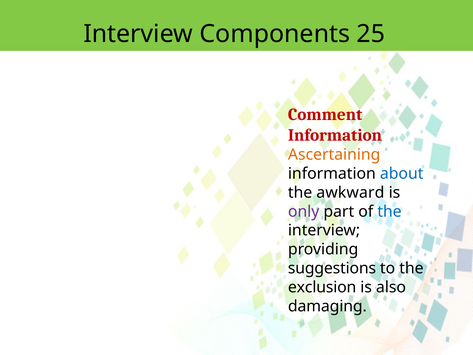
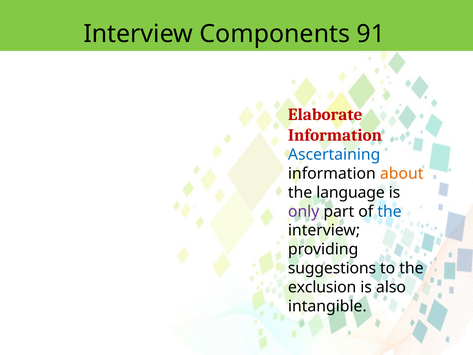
25: 25 -> 91
Comment: Comment -> Elaborate
Ascertaining colour: orange -> blue
about colour: blue -> orange
awkward: awkward -> language
damaging: damaging -> intangible
